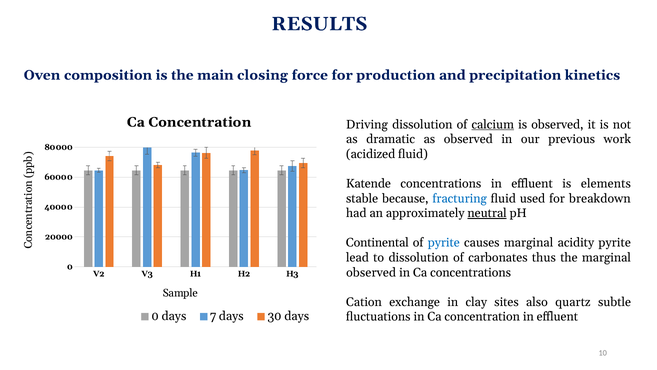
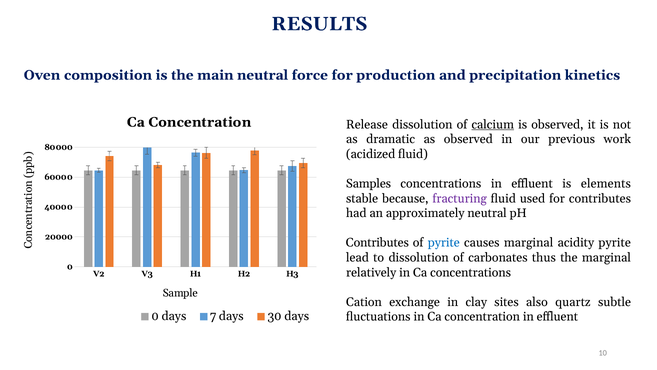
main closing: closing -> neutral
Driving: Driving -> Release
Katende: Katende -> Samples
fracturing colour: blue -> purple
for breakdown: breakdown -> contributes
neutral at (487, 213) underline: present -> none
Continental at (377, 243): Continental -> Contributes
observed at (371, 272): observed -> relatively
